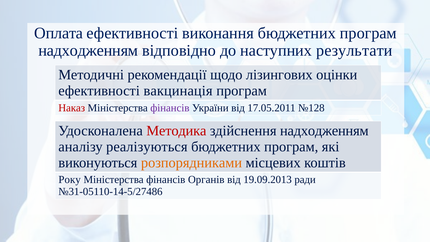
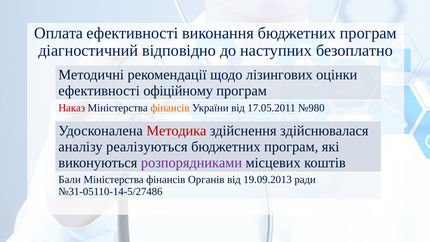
надходженням at (88, 51): надходженням -> діагностичний
результати: результати -> безоплатно
вакцинація: вакцинація -> офіційному
фінансів at (170, 108) colour: purple -> orange
№128: №128 -> №980
здійснення надходженням: надходженням -> здійснювалася
розпорядниками colour: orange -> purple
Року: Року -> Бали
